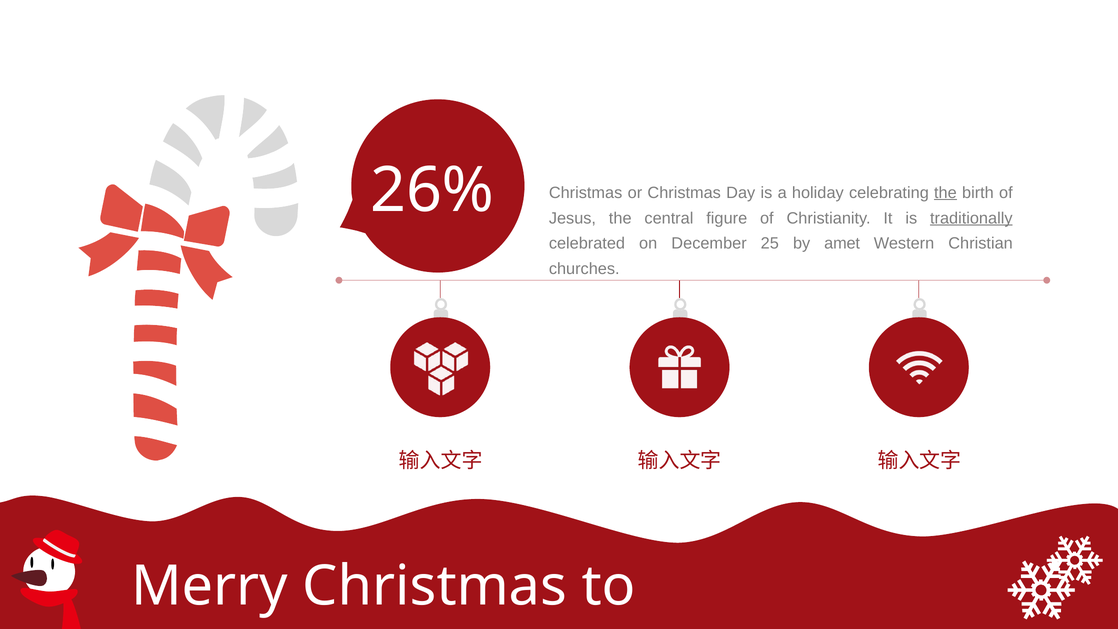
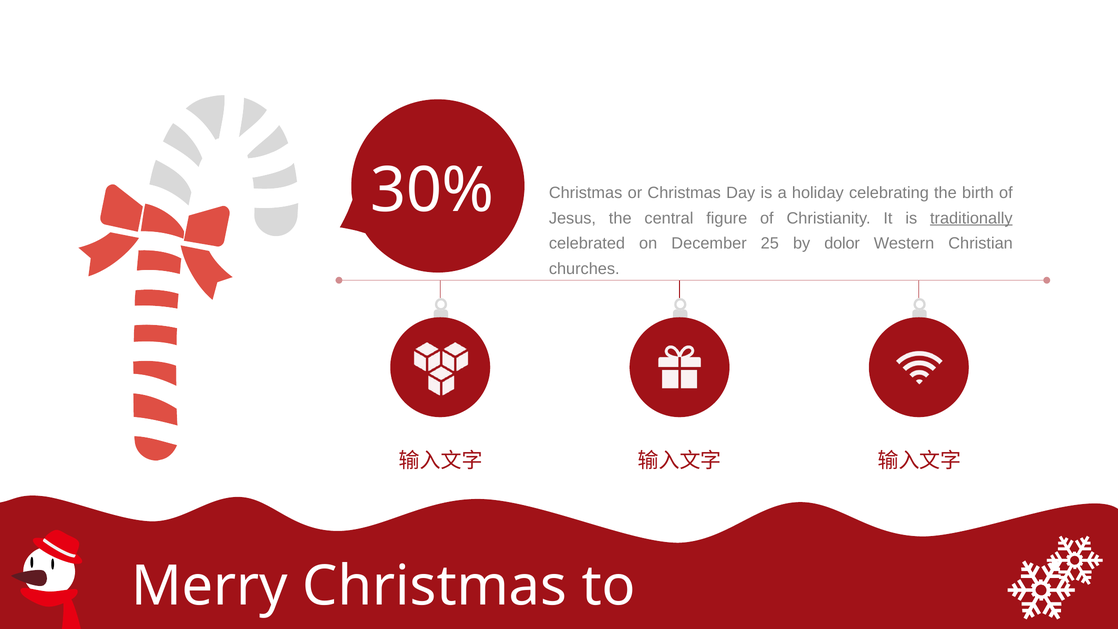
26%: 26% -> 30%
the at (945, 193) underline: present -> none
amet: amet -> dolor
